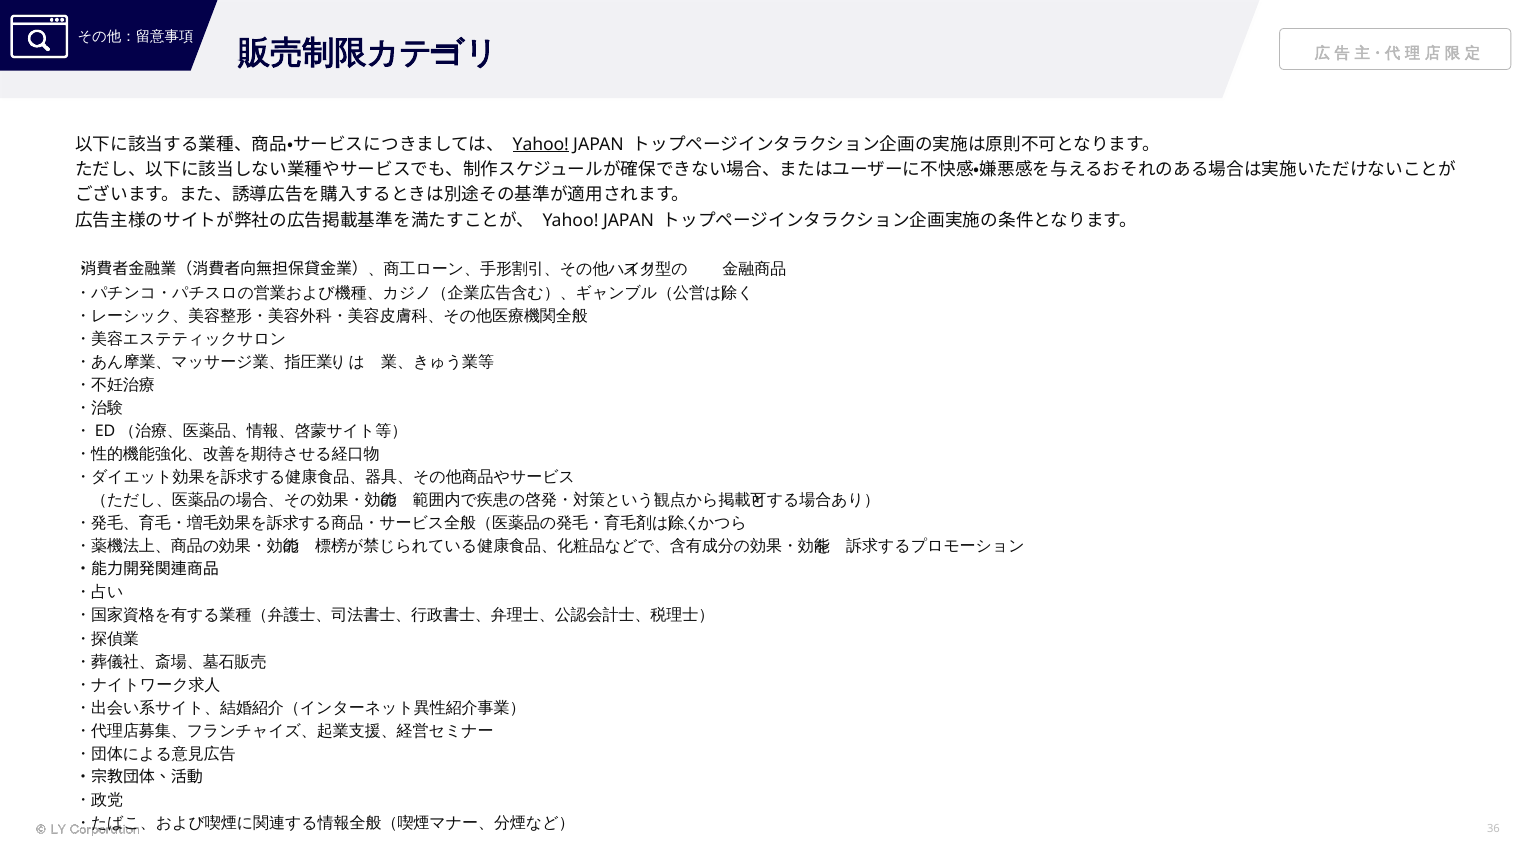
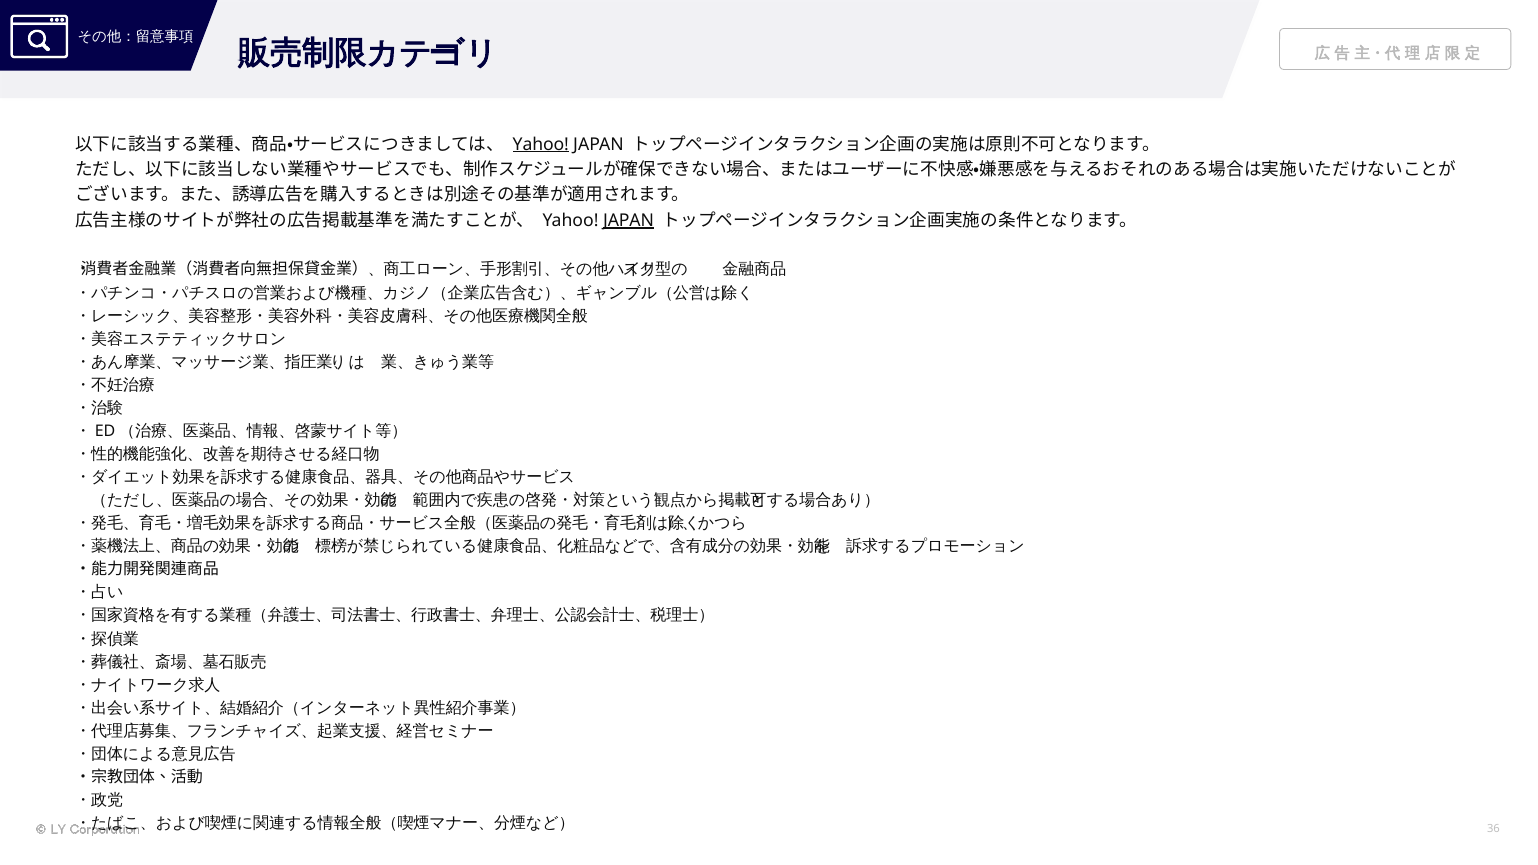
JAPAN at (629, 220) underline: none -> present
